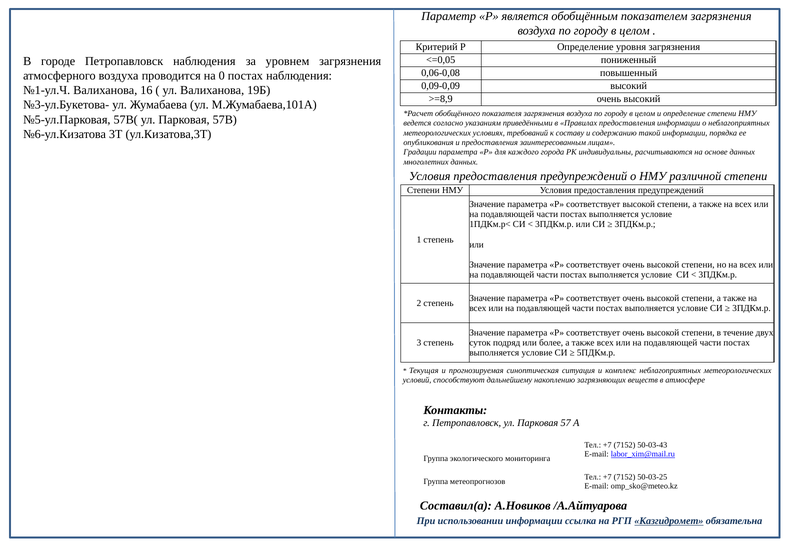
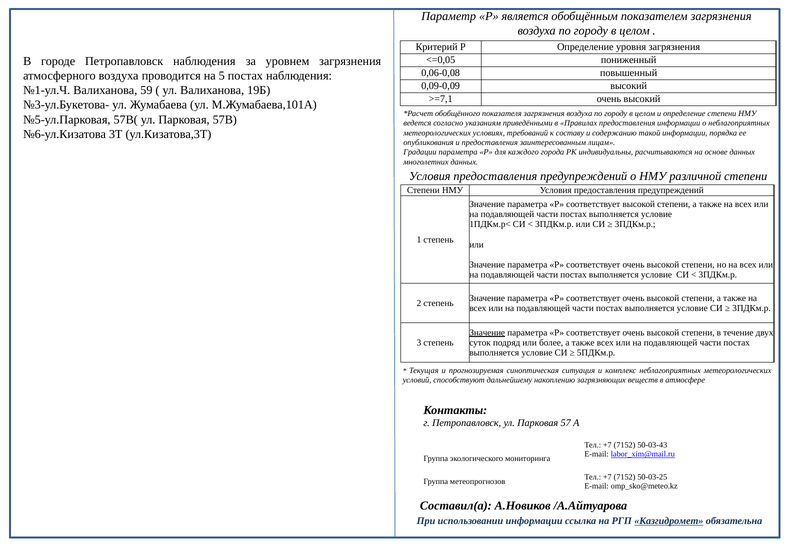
0: 0 -> 5
16: 16 -> 59
>=8,9: >=8,9 -> >=7,1
Значение at (487, 333) underline: none -> present
